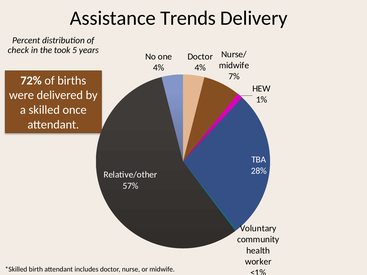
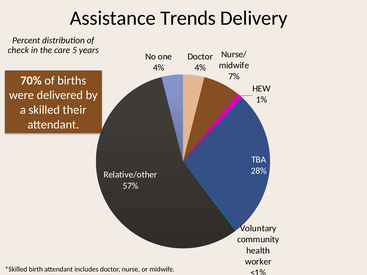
took: took -> care
72%: 72% -> 70%
once: once -> their
